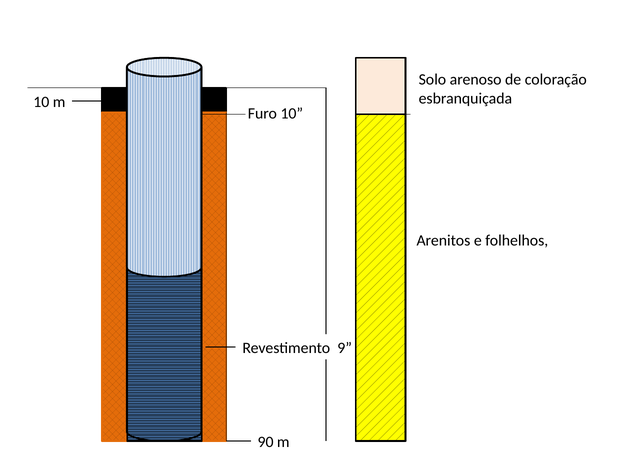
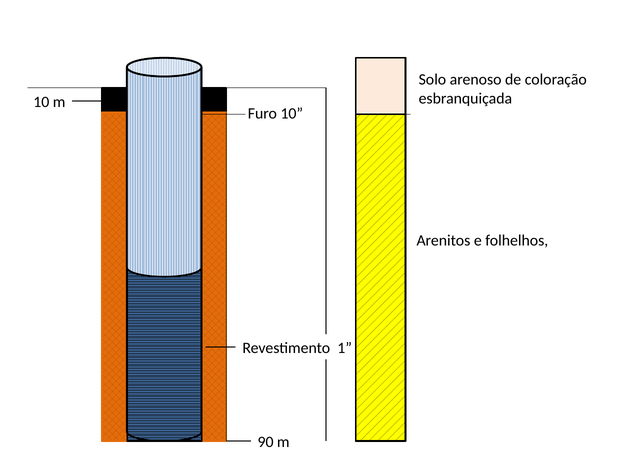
9: 9 -> 1
